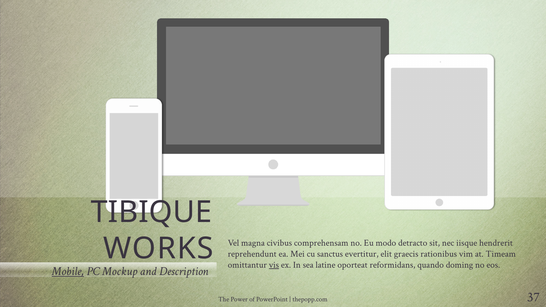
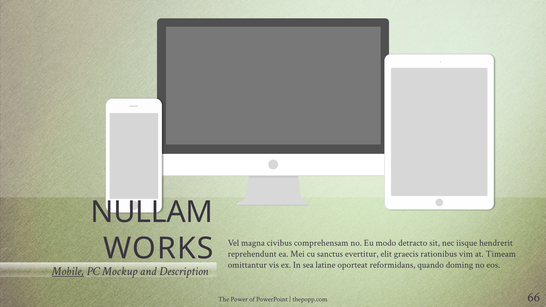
TIBIQUE: TIBIQUE -> NULLAM
vis underline: present -> none
37: 37 -> 66
